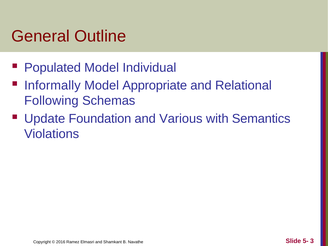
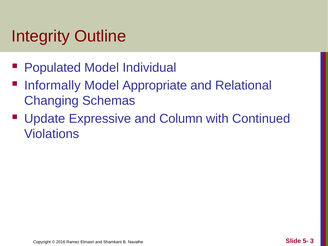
General: General -> Integrity
Following: Following -> Changing
Foundation: Foundation -> Expressive
Various: Various -> Column
Semantics: Semantics -> Continued
